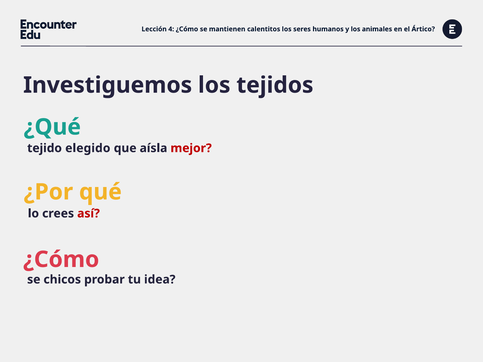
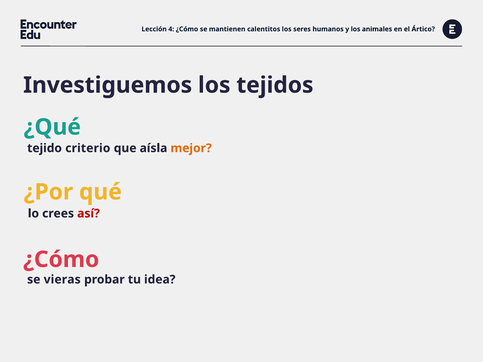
elegido: elegido -> criterio
mejor colour: red -> orange
chicos: chicos -> vieras
